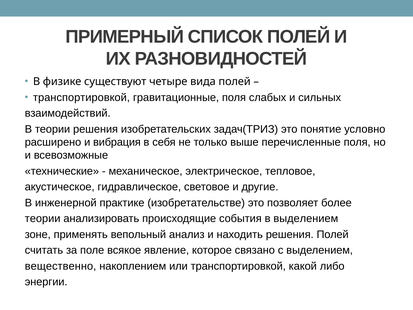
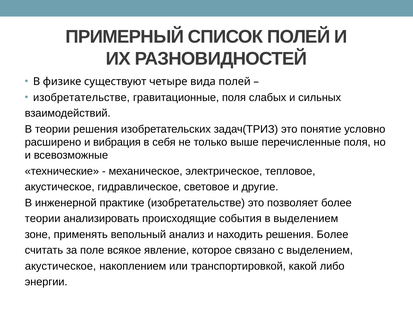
транспортировкой at (81, 97): транспортировкой -> изобретательстве
решения Полей: Полей -> Более
вещественно at (61, 266): вещественно -> акустическое
